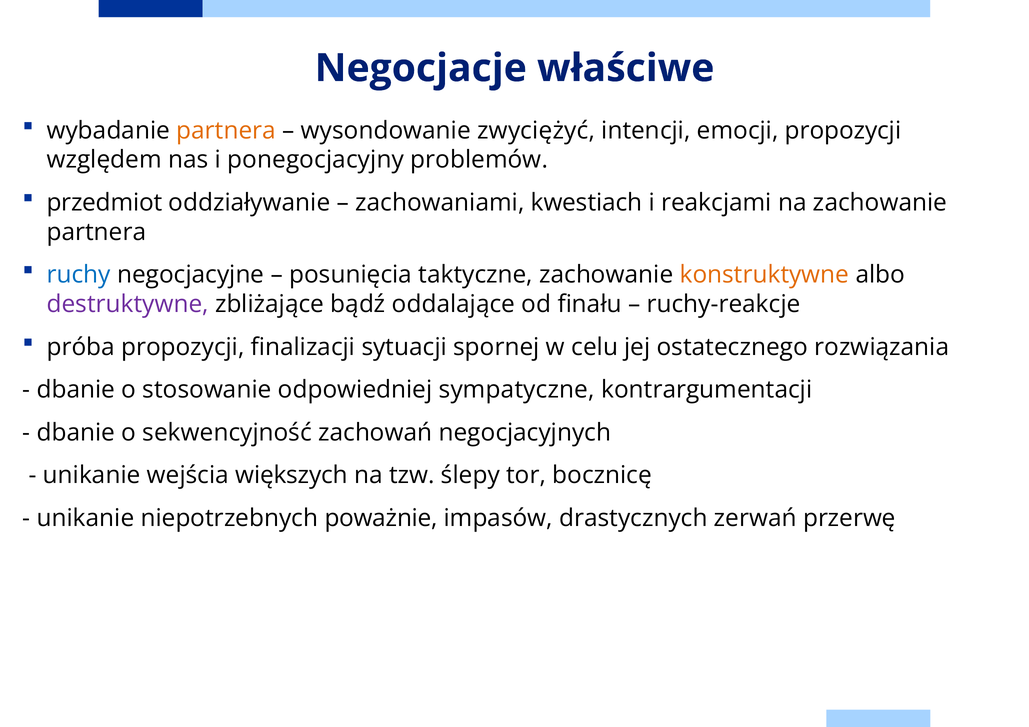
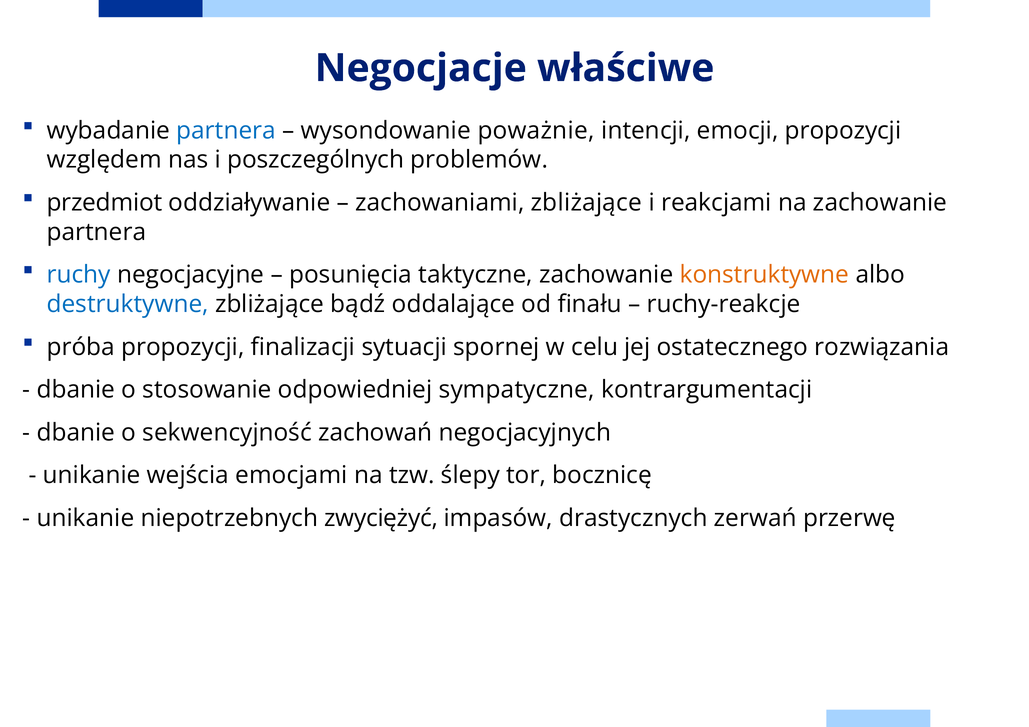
partnera at (226, 131) colour: orange -> blue
zwyciężyć: zwyciężyć -> poważnie
ponegocjacyjny: ponegocjacyjny -> poszczególnych
zachowaniami kwestiach: kwestiach -> zbliżające
destruktywne colour: purple -> blue
większych: większych -> emocjami
poważnie: poważnie -> zwyciężyć
